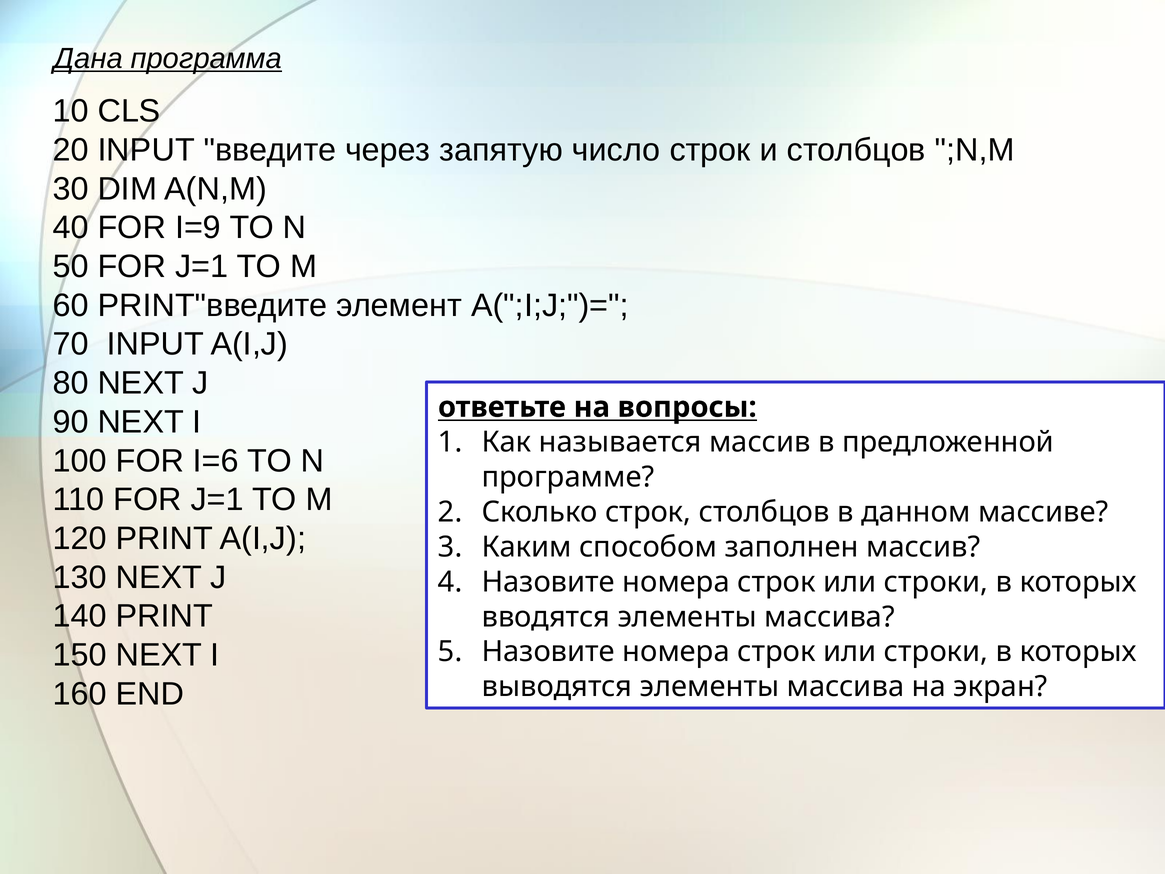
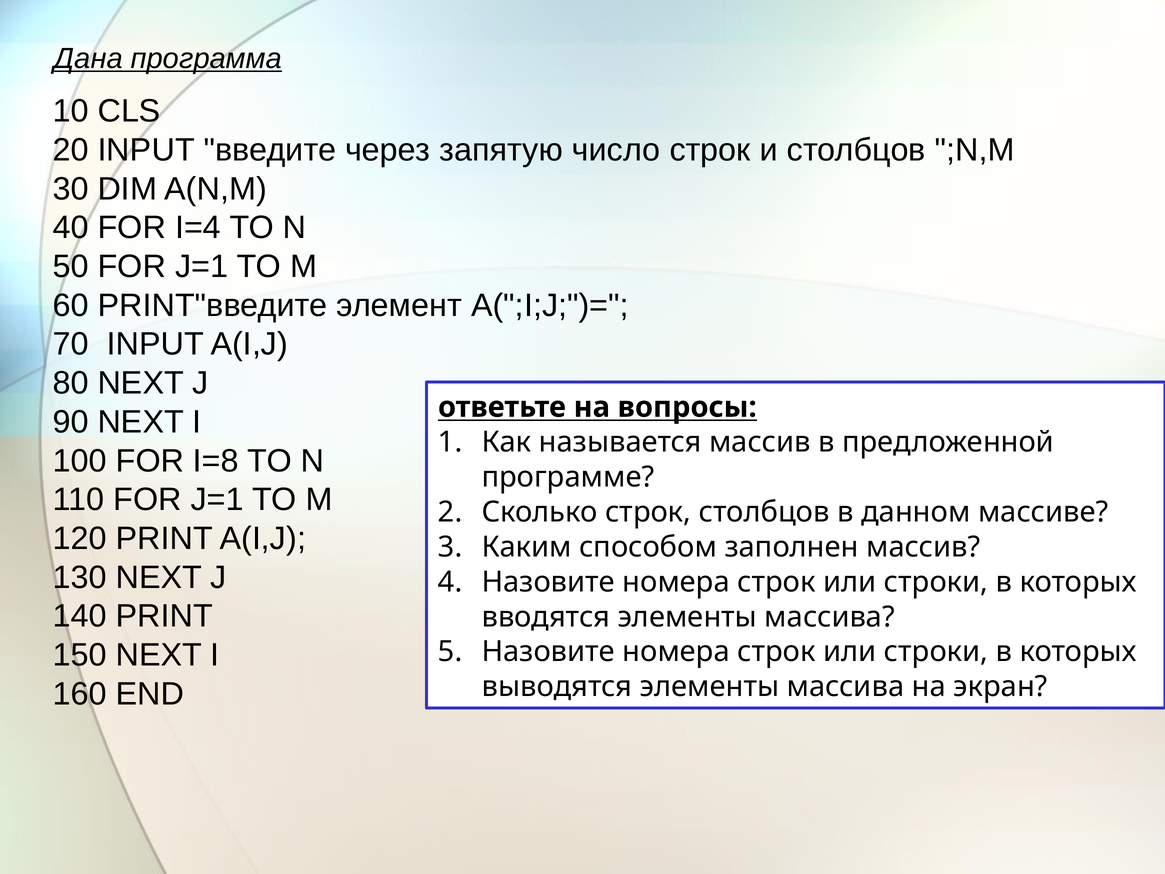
I=9: I=9 -> I=4
I=6: I=6 -> I=8
